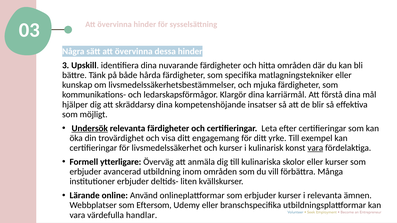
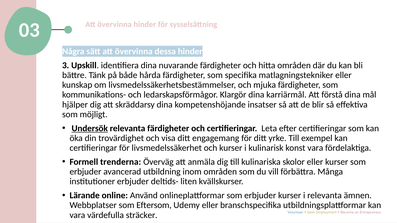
vara at (315, 148) underline: present -> none
ytterligare: ytterligare -> trenderna
handlar: handlar -> sträcker
